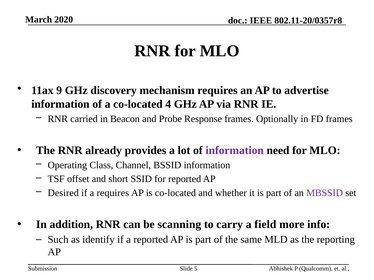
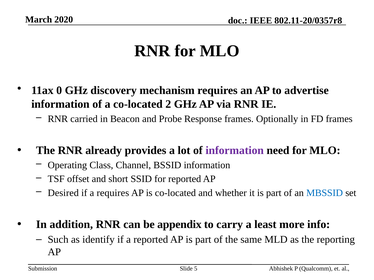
9: 9 -> 0
4: 4 -> 2
MBSSID colour: purple -> blue
scanning: scanning -> appendix
field: field -> least
